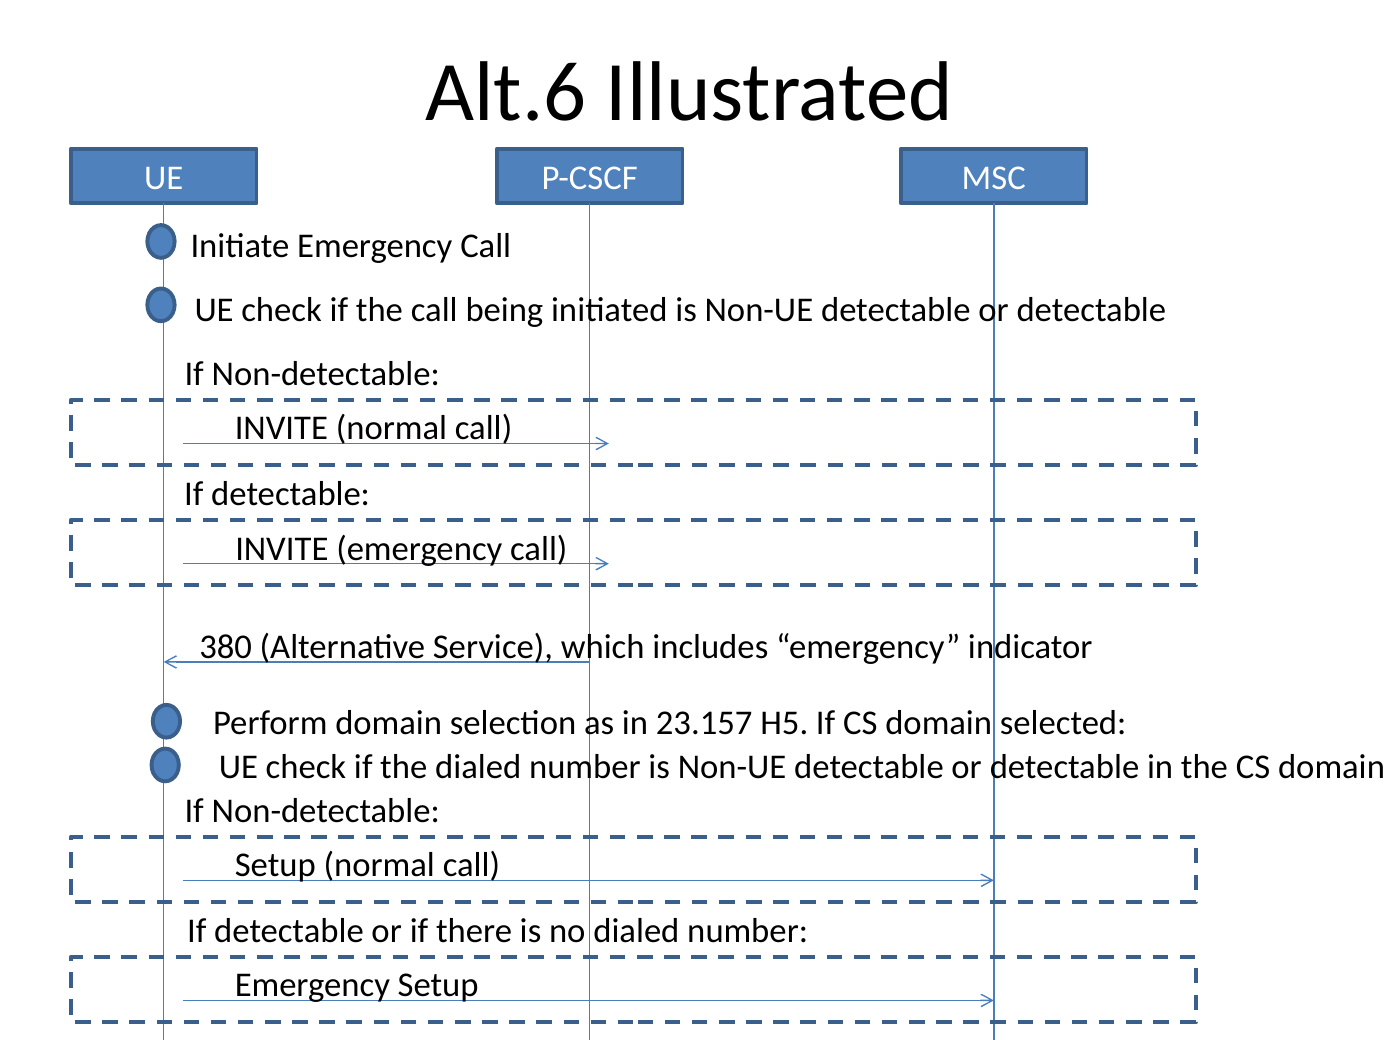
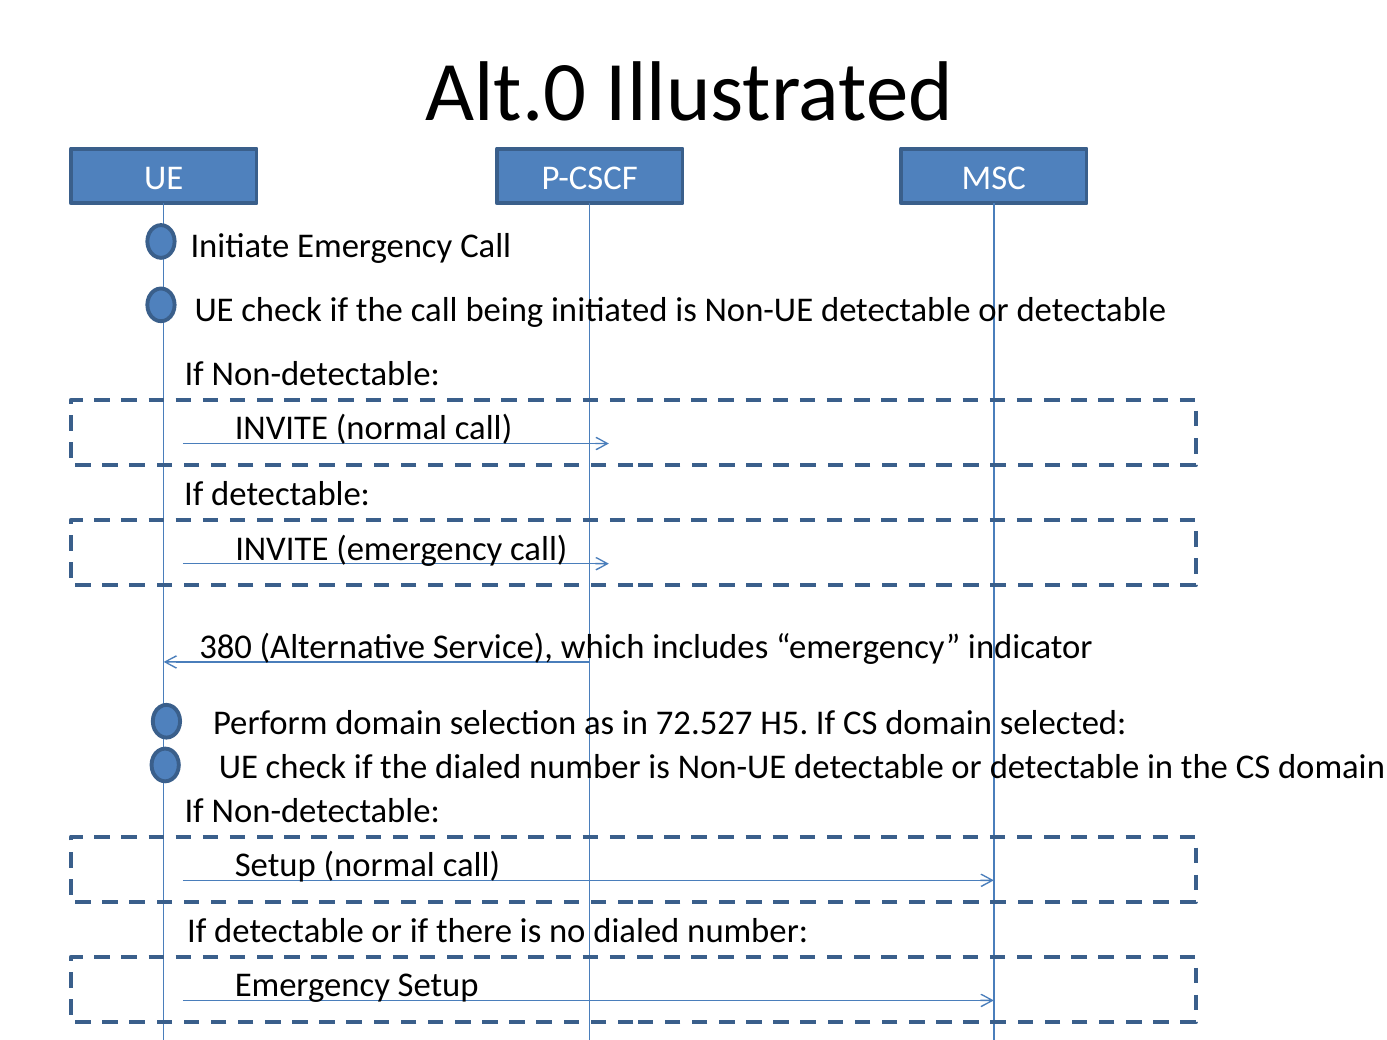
Alt.6: Alt.6 -> Alt.0
23.157: 23.157 -> 72.527
